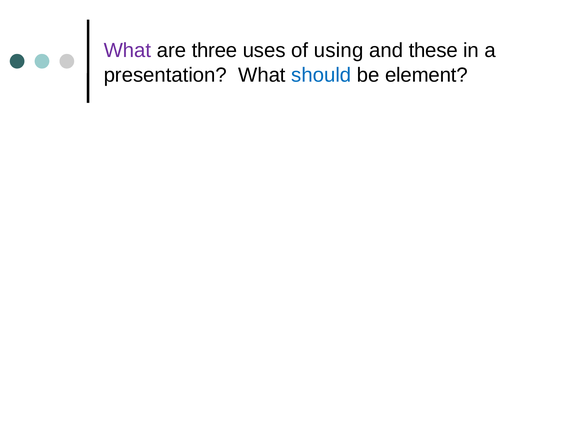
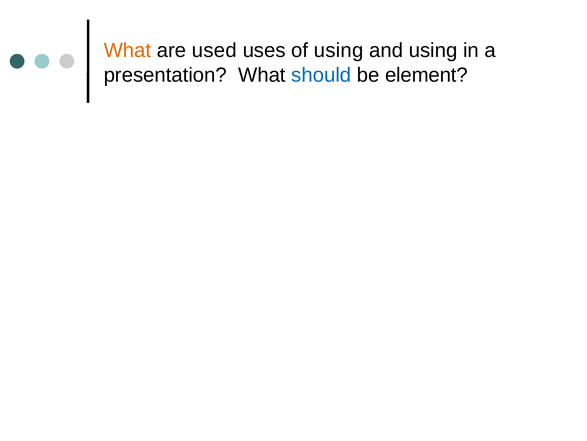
What at (127, 50) colour: purple -> orange
three: three -> used
and these: these -> using
